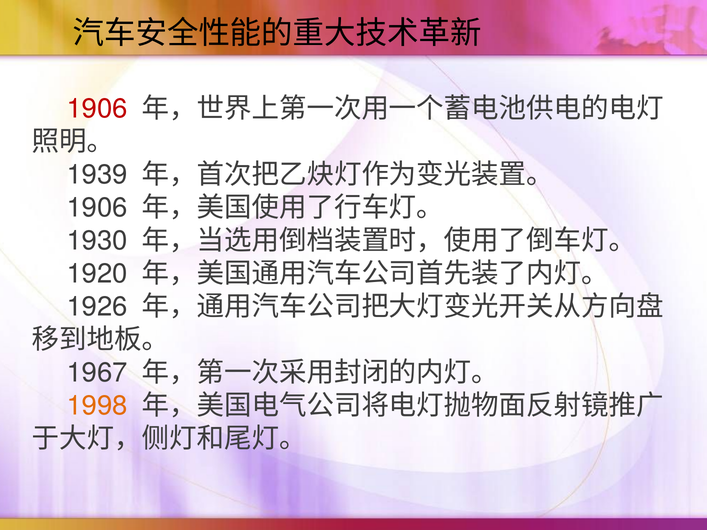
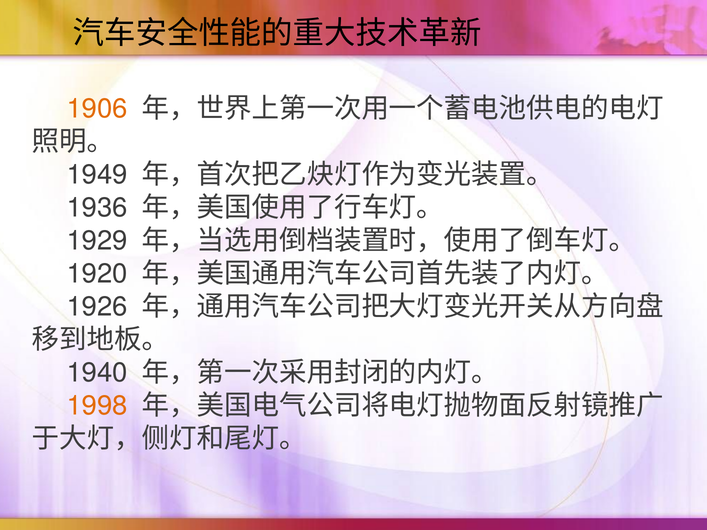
1906 at (97, 109) colour: red -> orange
1939: 1939 -> 1949
1906 at (97, 208): 1906 -> 1936
1930: 1930 -> 1929
1967: 1967 -> 1940
